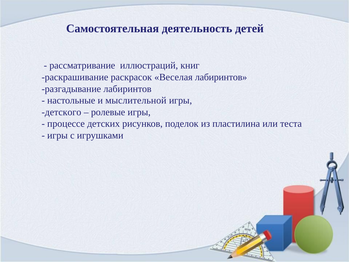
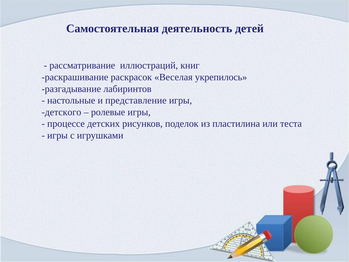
Веселая лабиринтов: лабиринтов -> укрепилось
мыслительной: мыслительной -> представление
